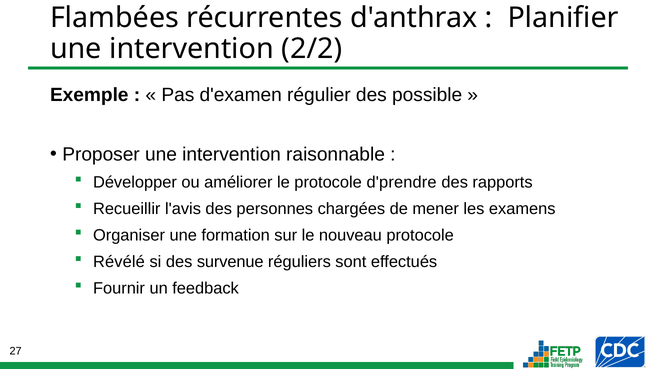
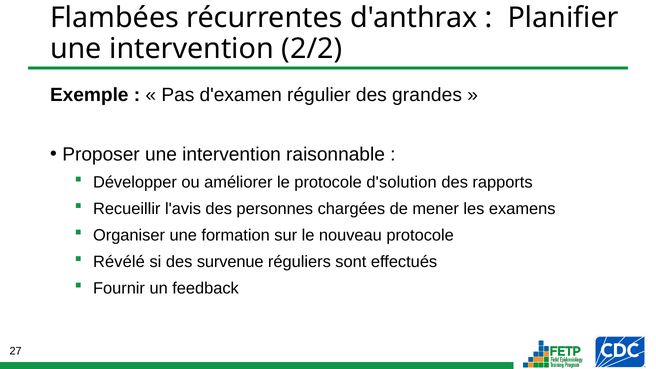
possible: possible -> grandes
d'prendre: d'prendre -> d'solution
